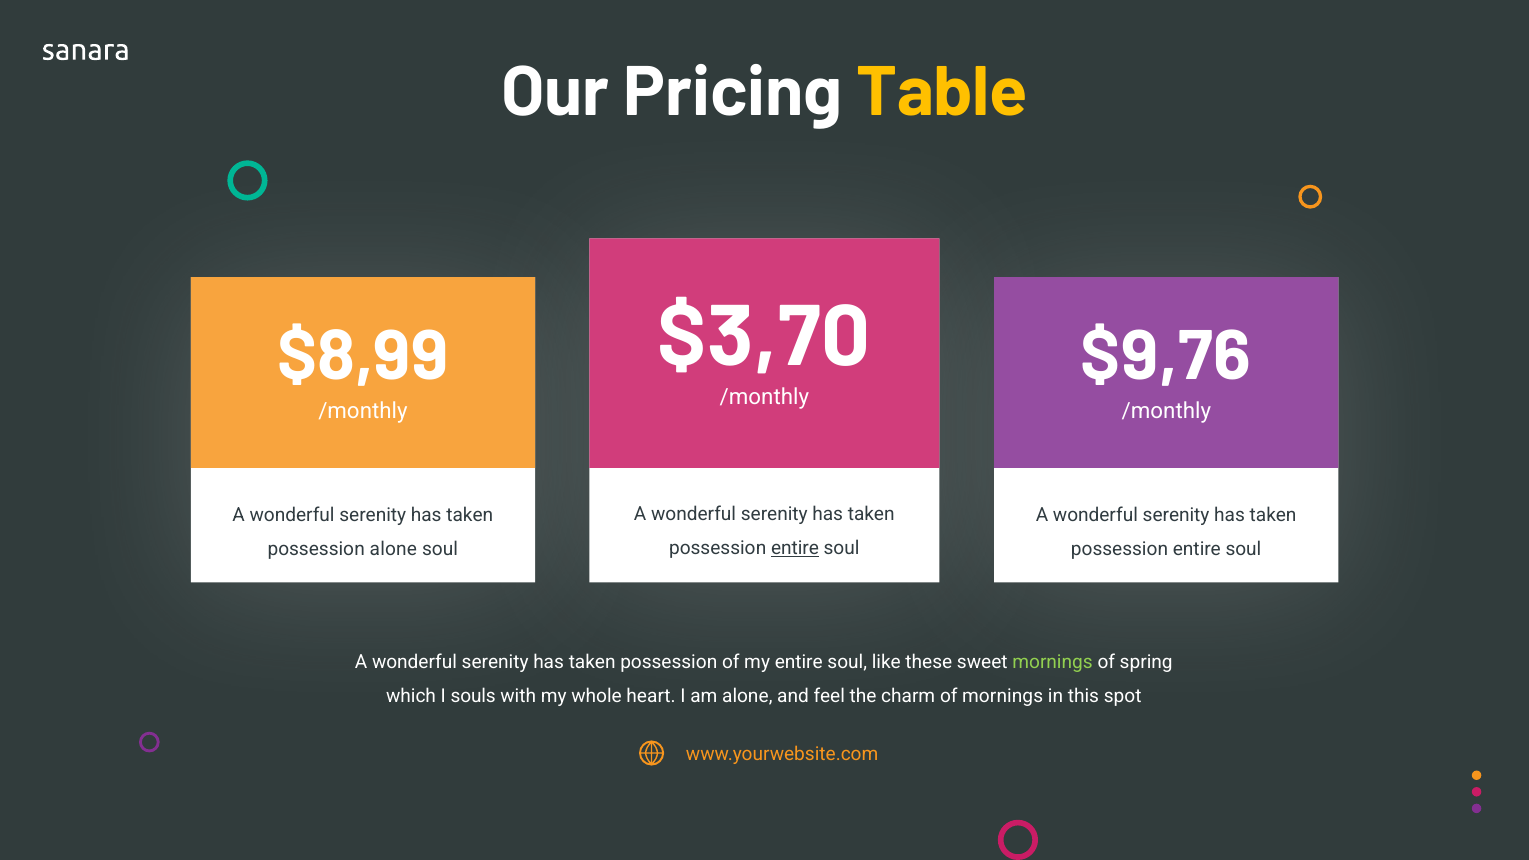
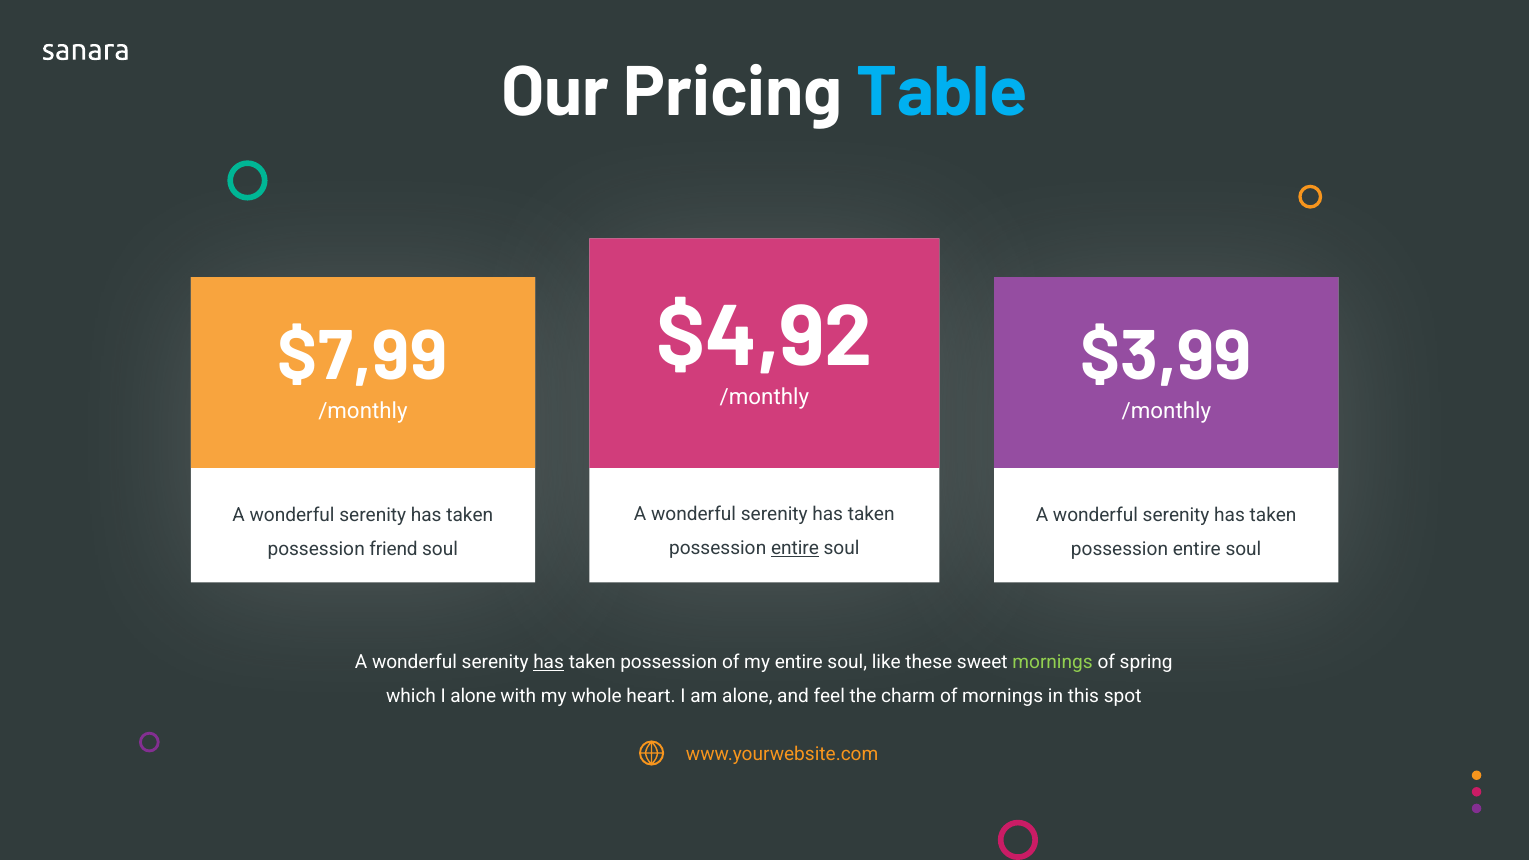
Table colour: yellow -> light blue
$3,70: $3,70 -> $4,92
$8,99: $8,99 -> $7,99
$9,76: $9,76 -> $3,99
possession alone: alone -> friend
has at (549, 662) underline: none -> present
I souls: souls -> alone
